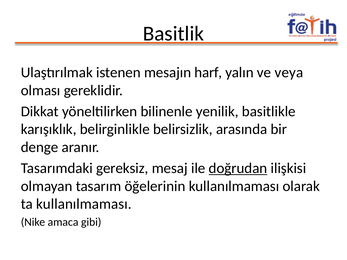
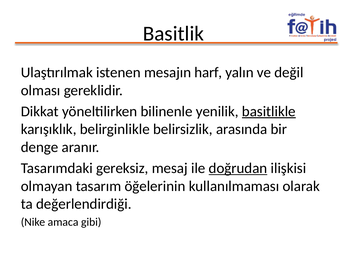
veya: veya -> değil
basitlikle underline: none -> present
ta kullanılmaması: kullanılmaması -> değerlendirdiği
